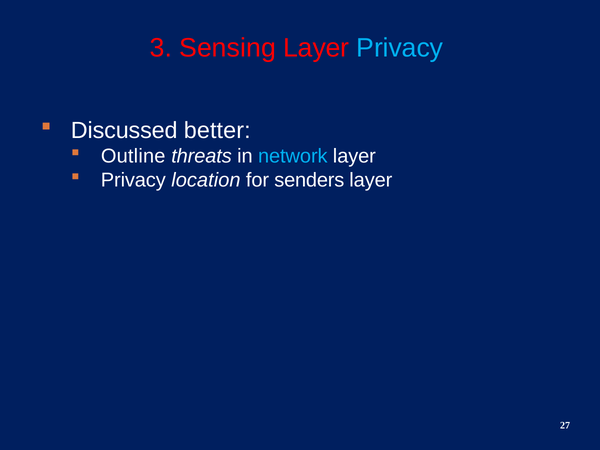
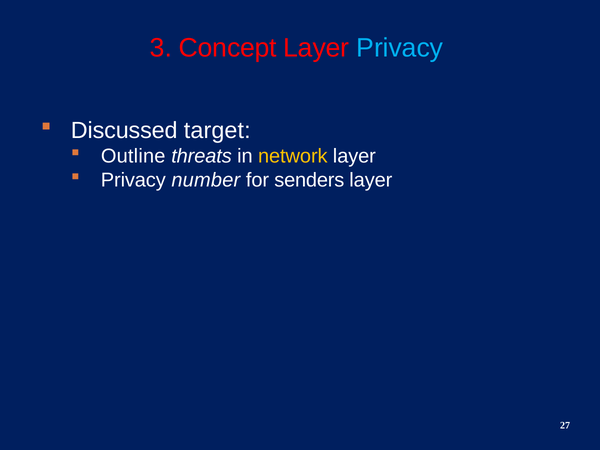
Sensing: Sensing -> Concept
better: better -> target
network colour: light blue -> yellow
location: location -> number
